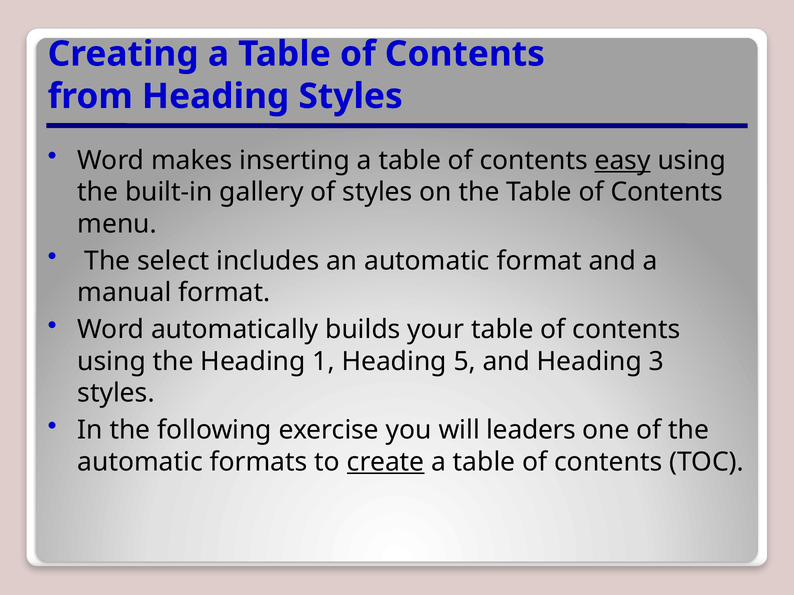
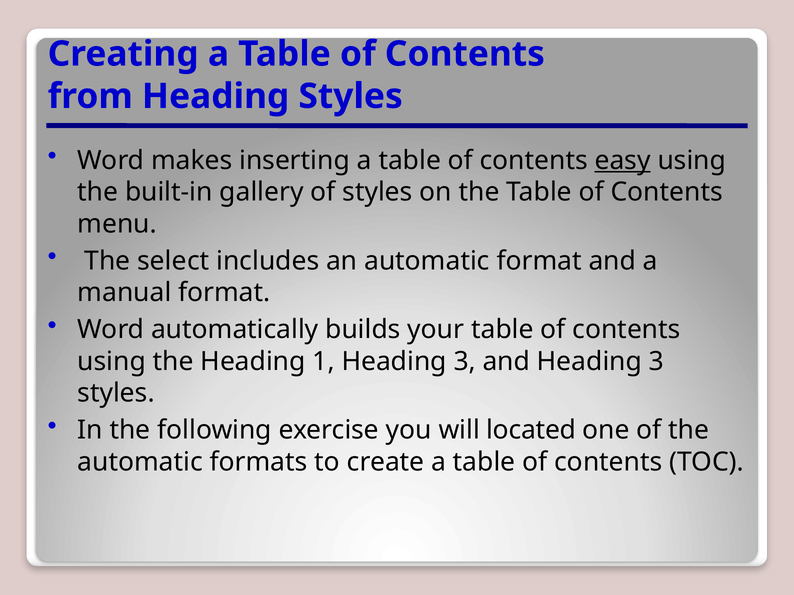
1 Heading 5: 5 -> 3
leaders: leaders -> located
create underline: present -> none
